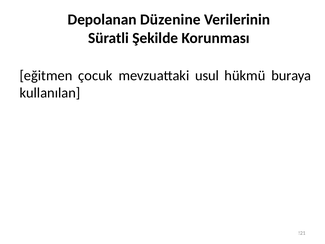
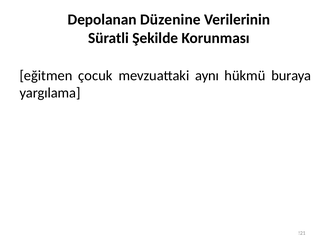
usul: usul -> aynı
kullanılan: kullanılan -> yargılama
